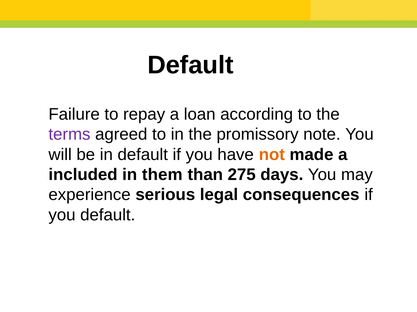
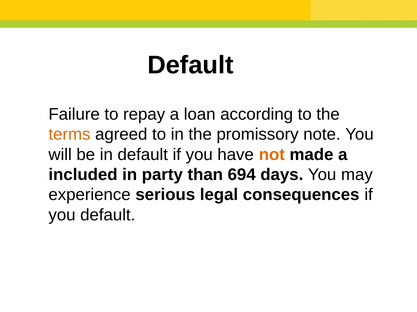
terms colour: purple -> orange
them: them -> party
275: 275 -> 694
